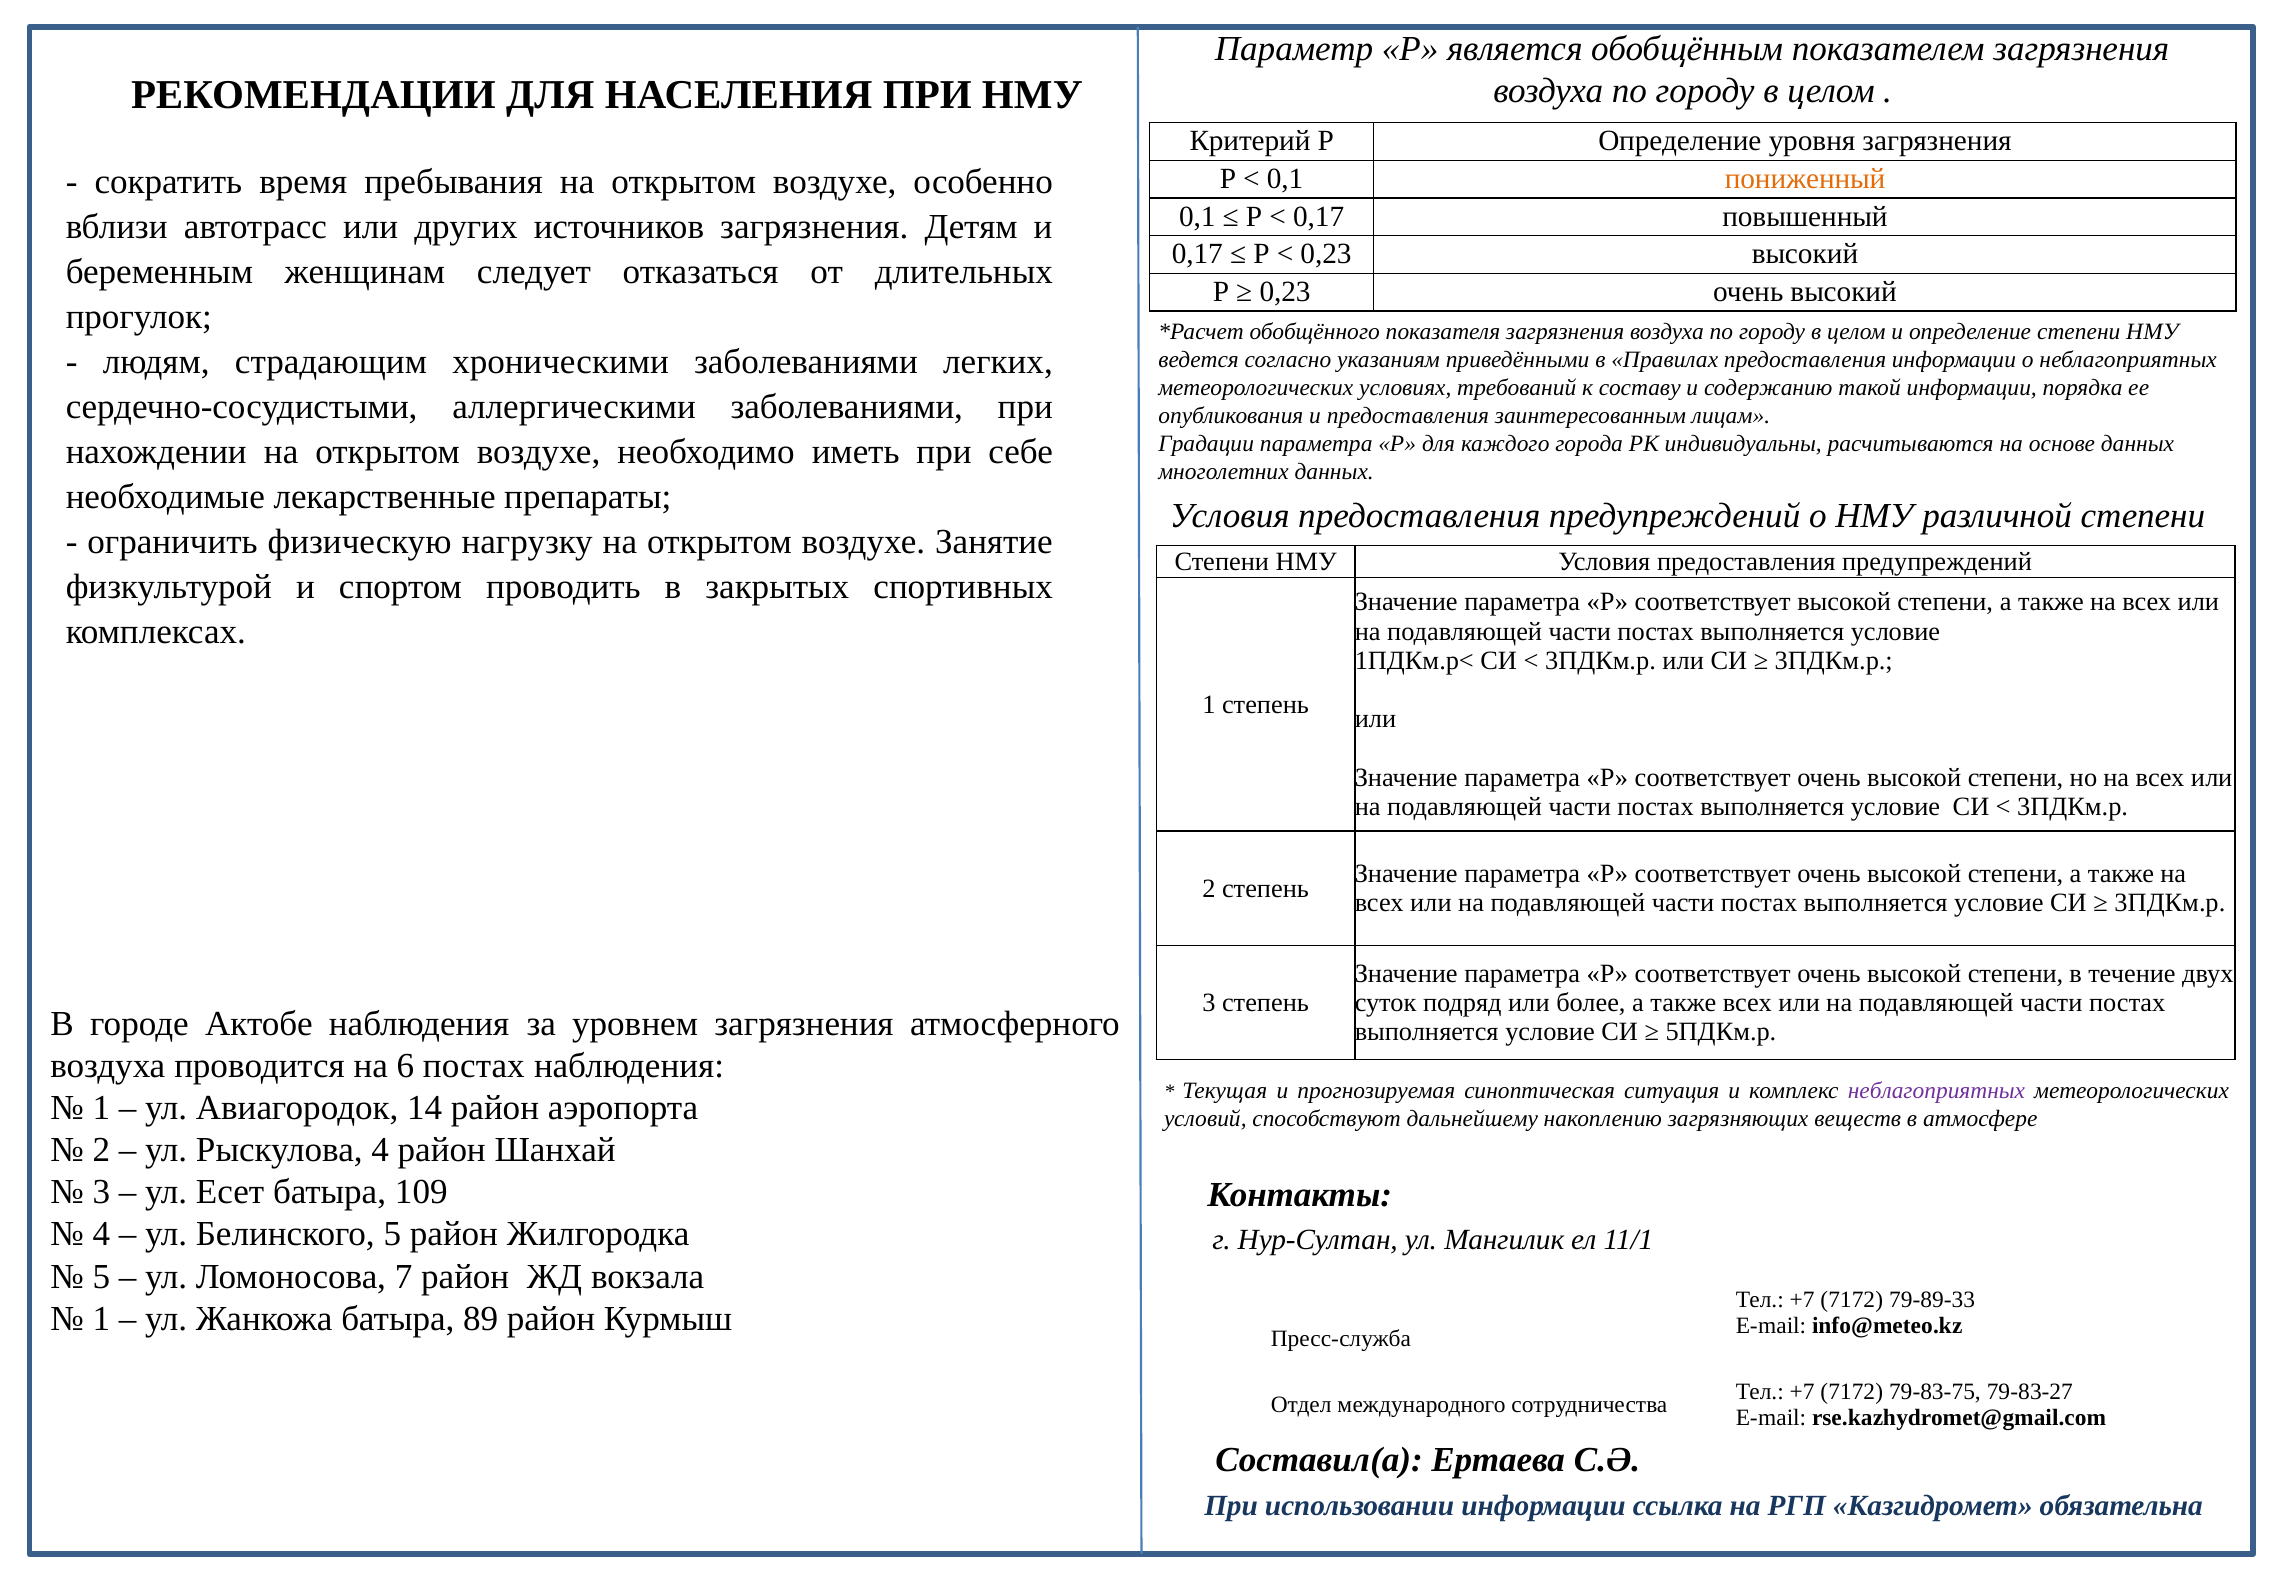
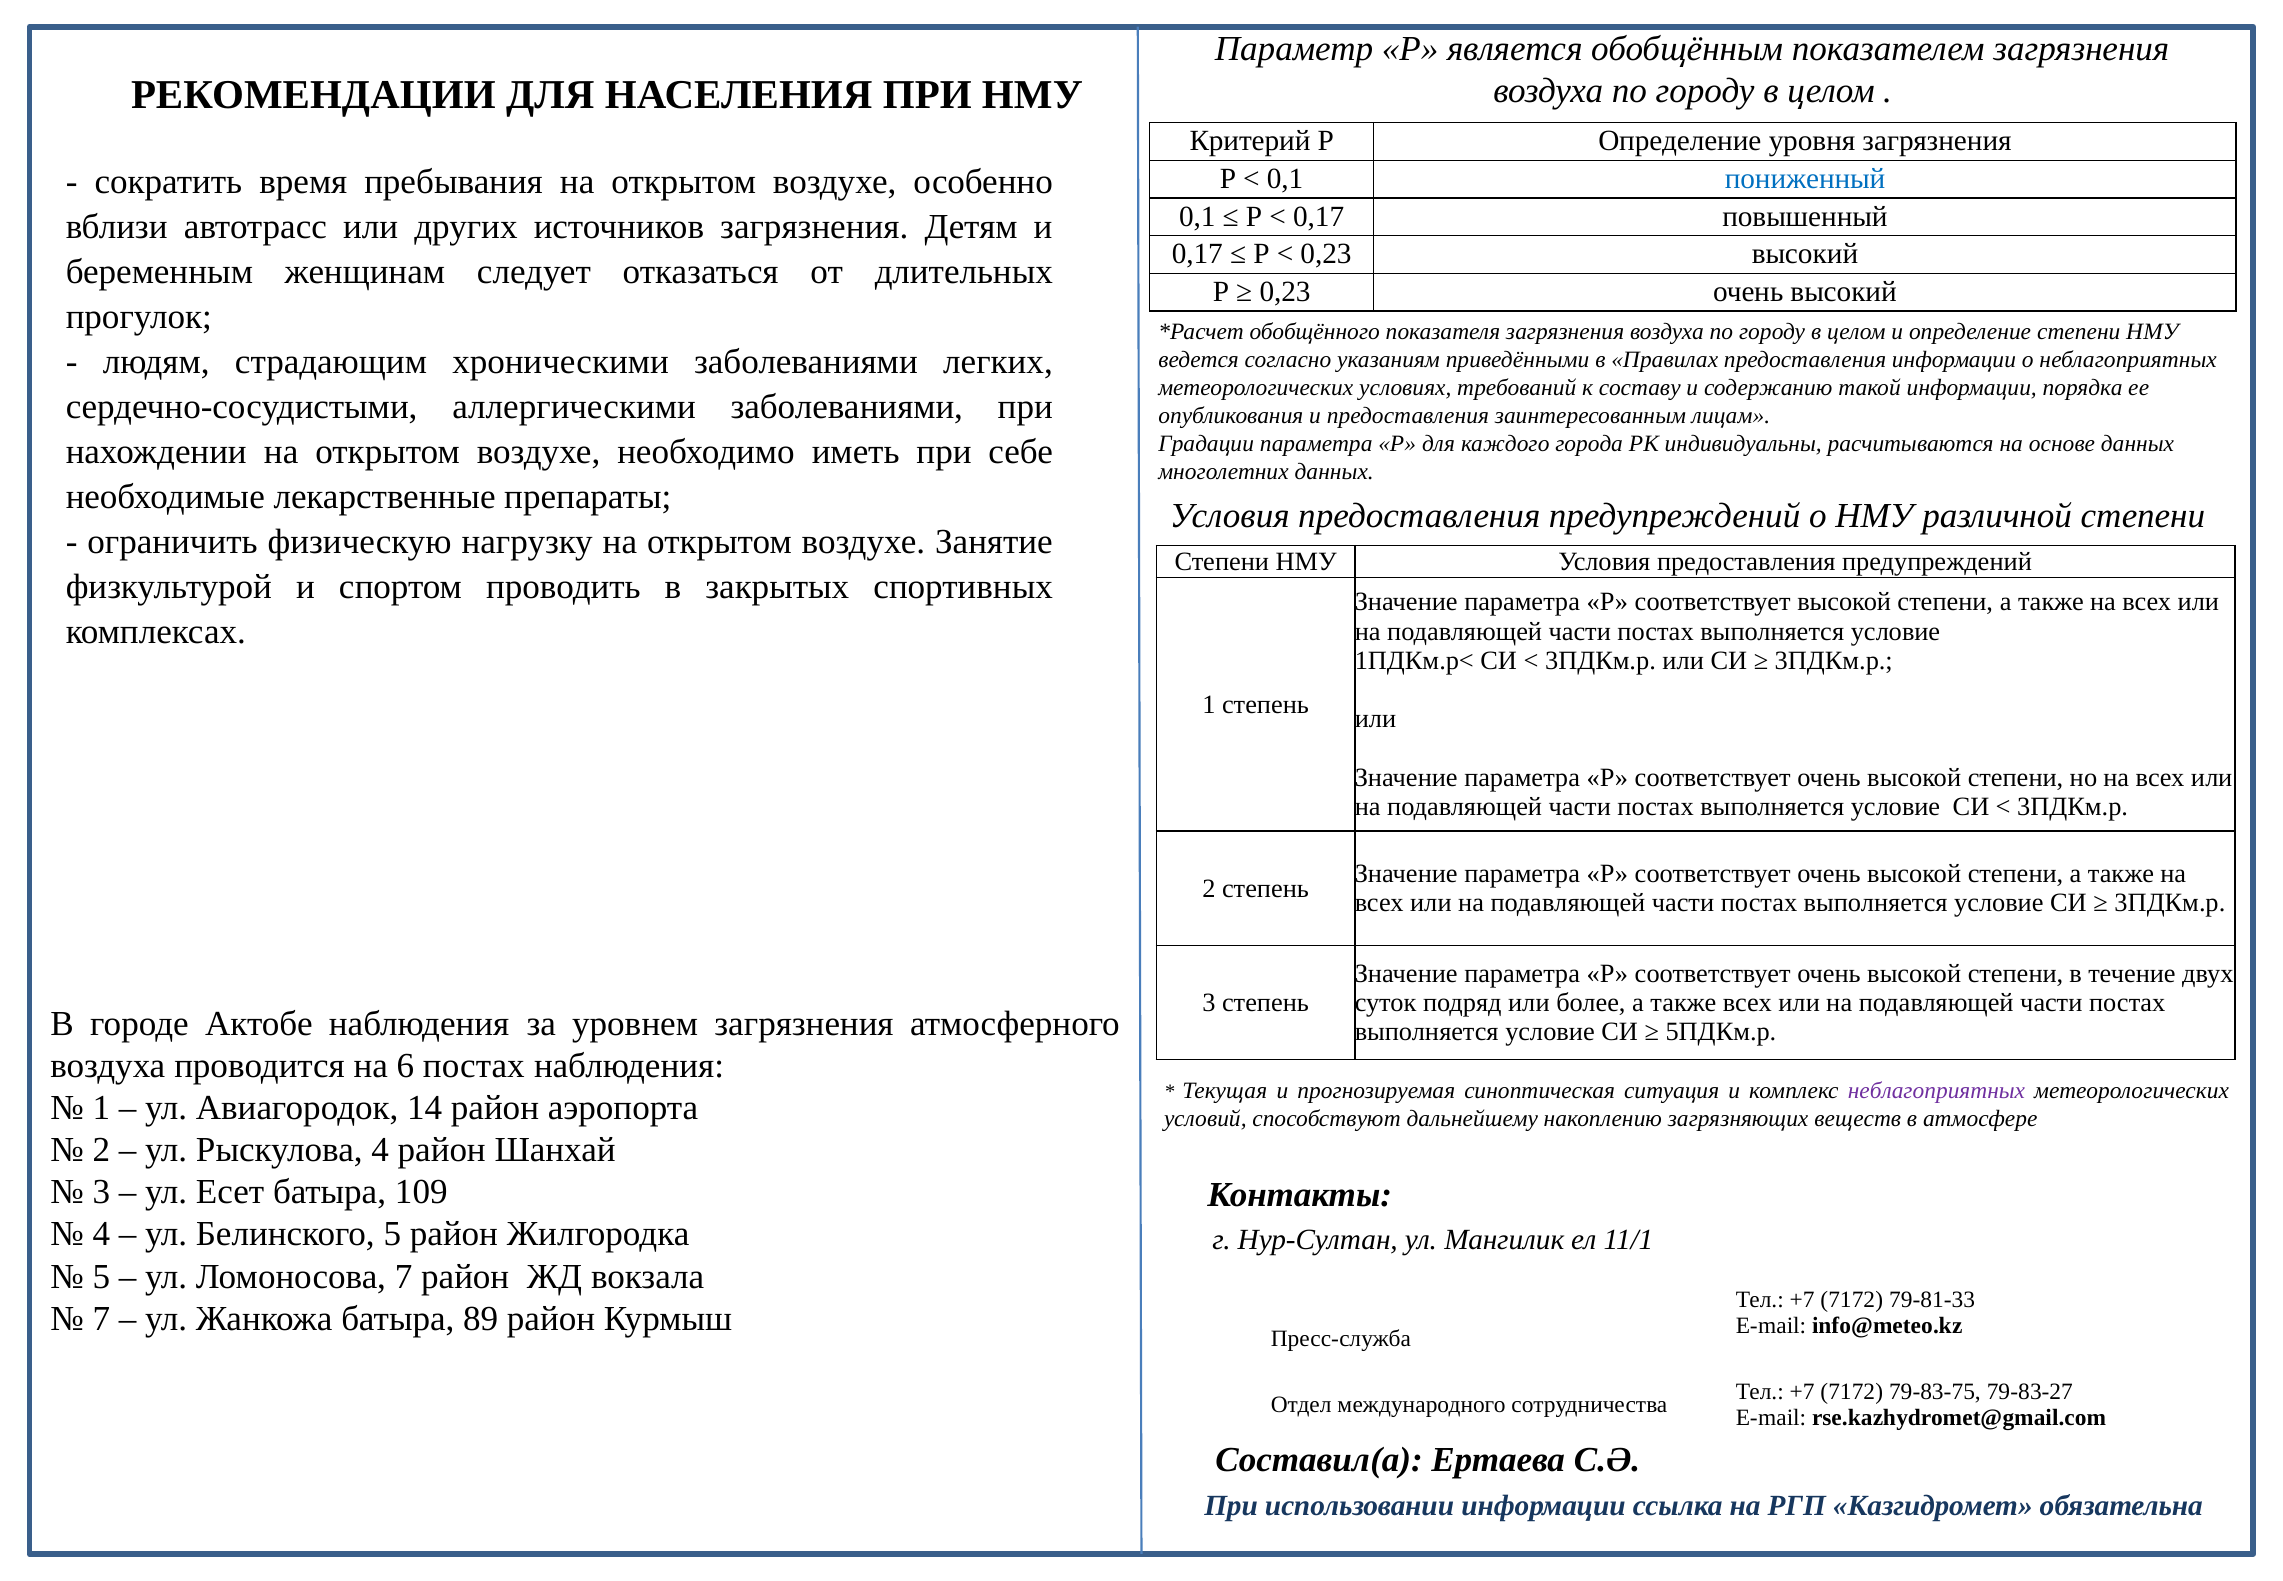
пониженный colour: orange -> blue
79-89-33: 79-89-33 -> 79-81-33
1 at (101, 1318): 1 -> 7
